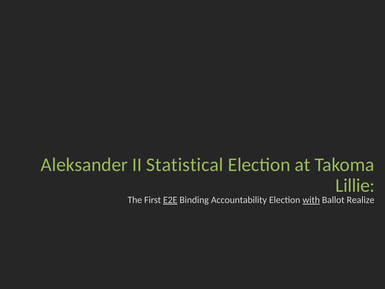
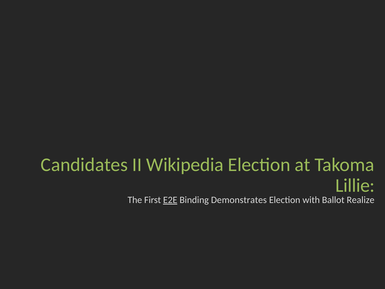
Aleksander: Aleksander -> Candidates
Statistical: Statistical -> Wikipedia
Accountability: Accountability -> Demonstrates
with underline: present -> none
